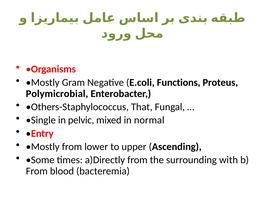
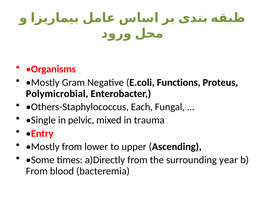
That: That -> Each
normal: normal -> trauma
with: with -> year
